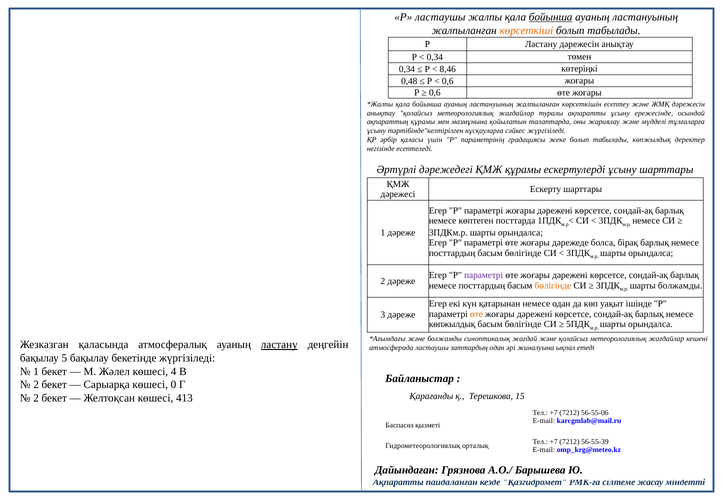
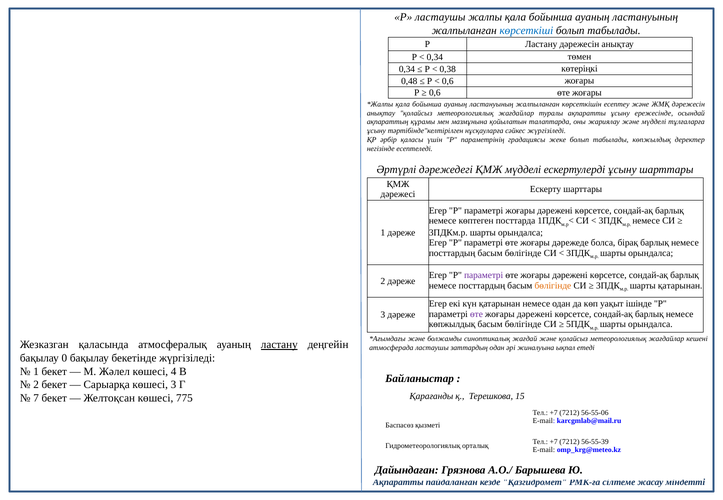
бойынша at (551, 17) underline: present -> none
көрсеткіші colour: orange -> blue
8,46: 8,46 -> 0,38
ҚМЖ құрамы: құрамы -> мүдделі
шарты болжамды: болжамды -> қатарынан
өте at (477, 314) colour: orange -> purple
5: 5 -> 0
көшесі 0: 0 -> 3
2 at (36, 398): 2 -> 7
413: 413 -> 775
